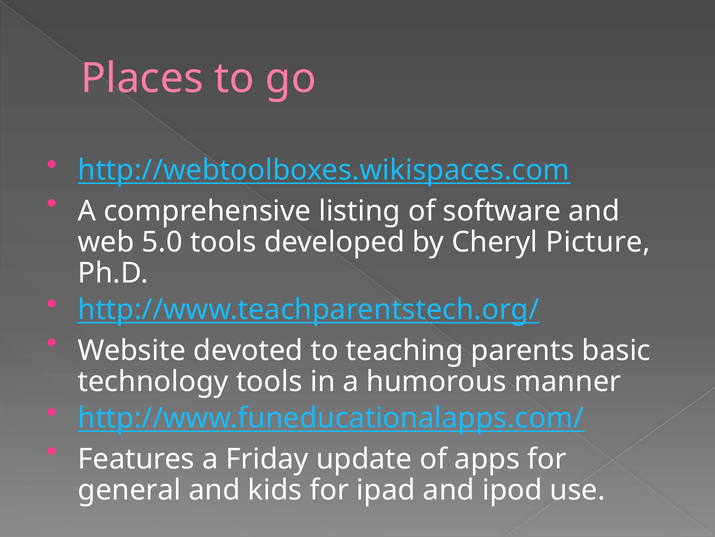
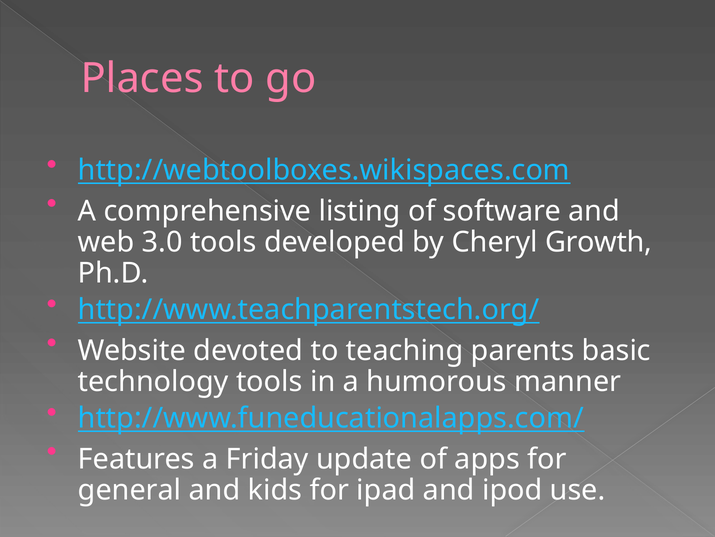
5.0: 5.0 -> 3.0
Picture: Picture -> Growth
